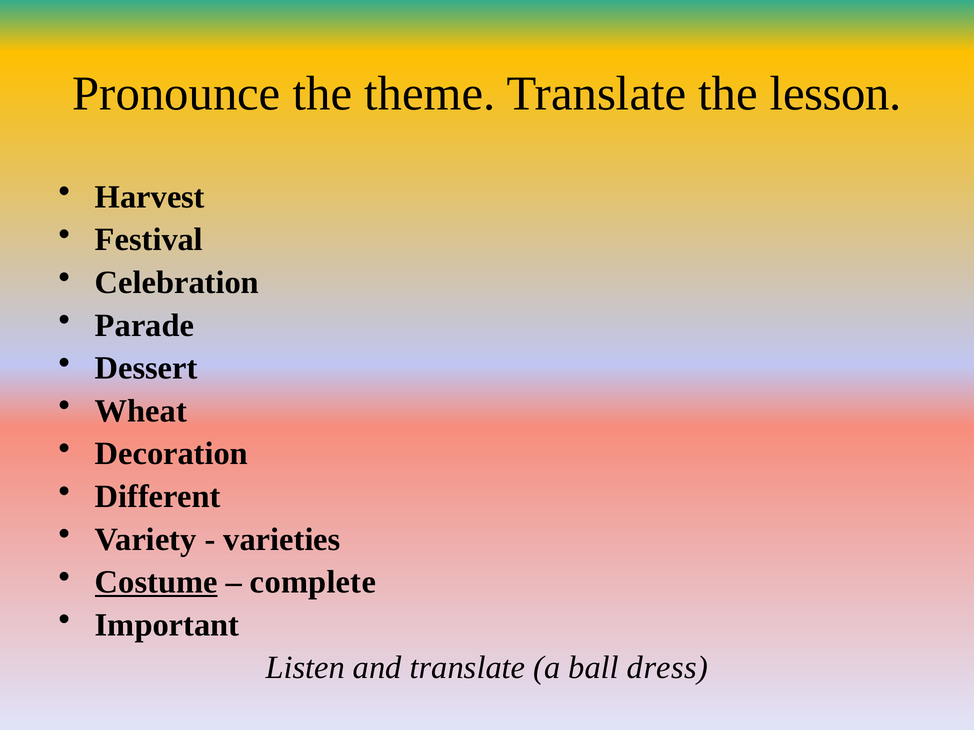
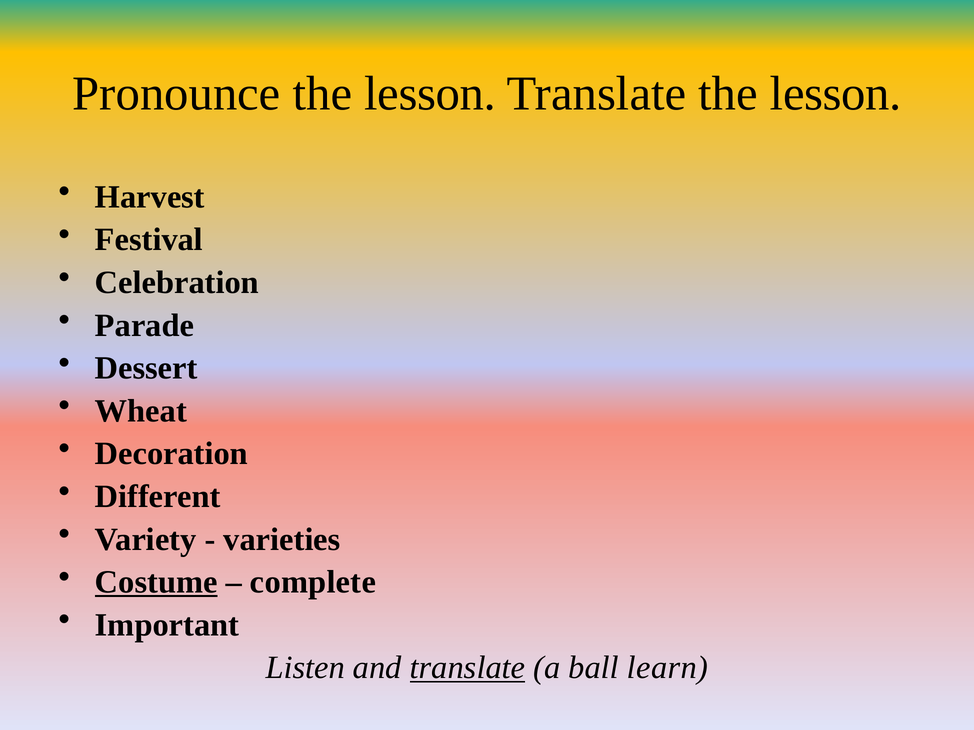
Pronounce the theme: theme -> lesson
translate at (468, 668) underline: none -> present
dress: dress -> learn
